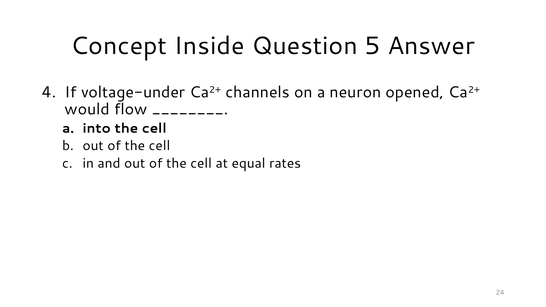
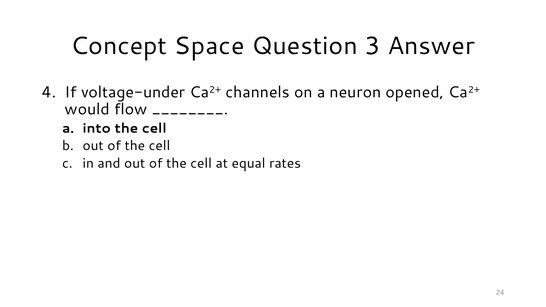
Inside: Inside -> Space
5: 5 -> 3
